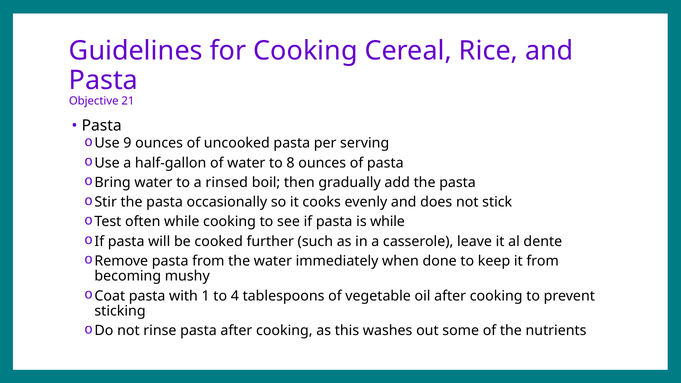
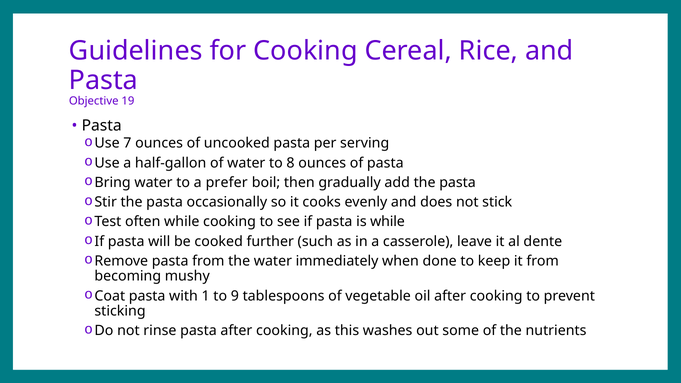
21: 21 -> 19
9: 9 -> 7
rinsed: rinsed -> prefer
4: 4 -> 9
